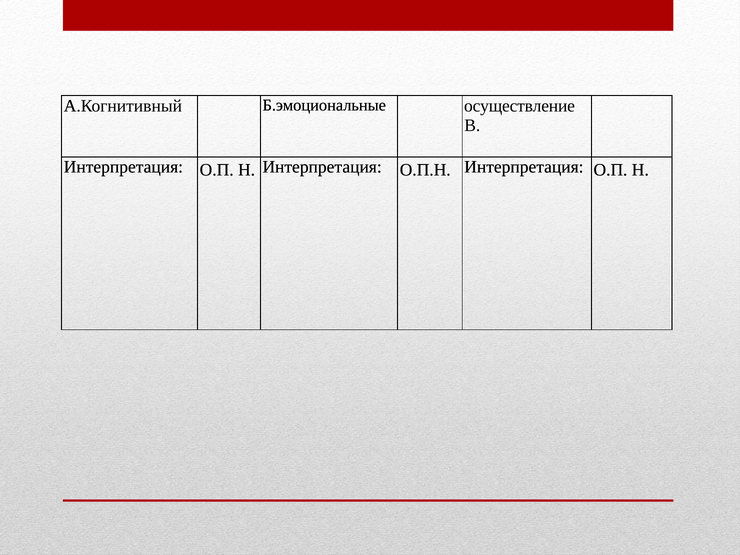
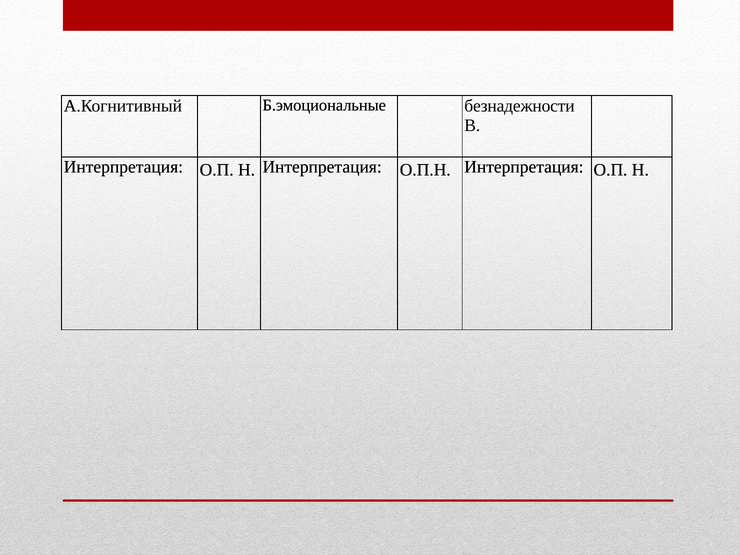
осуществление: осуществление -> безнадежности
